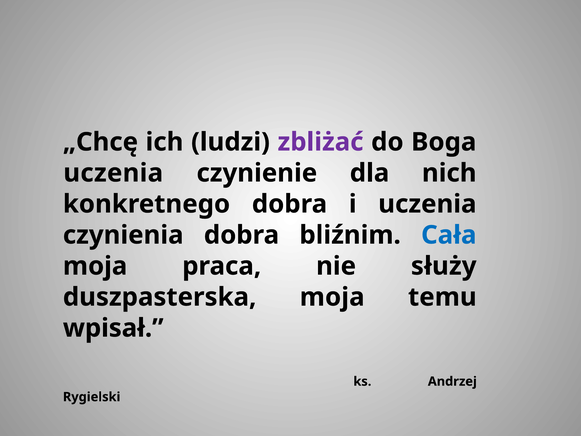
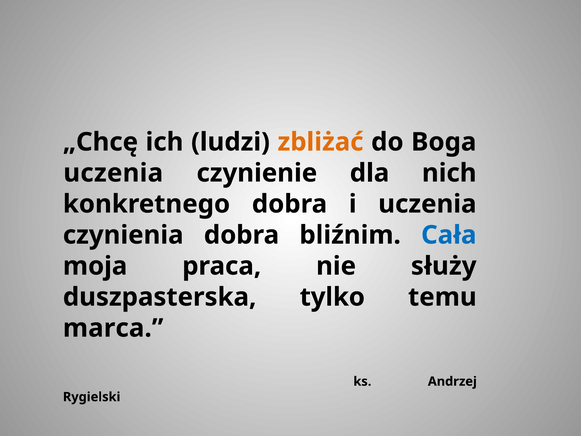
zbliżać colour: purple -> orange
duszpasterska moja: moja -> tylko
wpisał: wpisał -> marca
